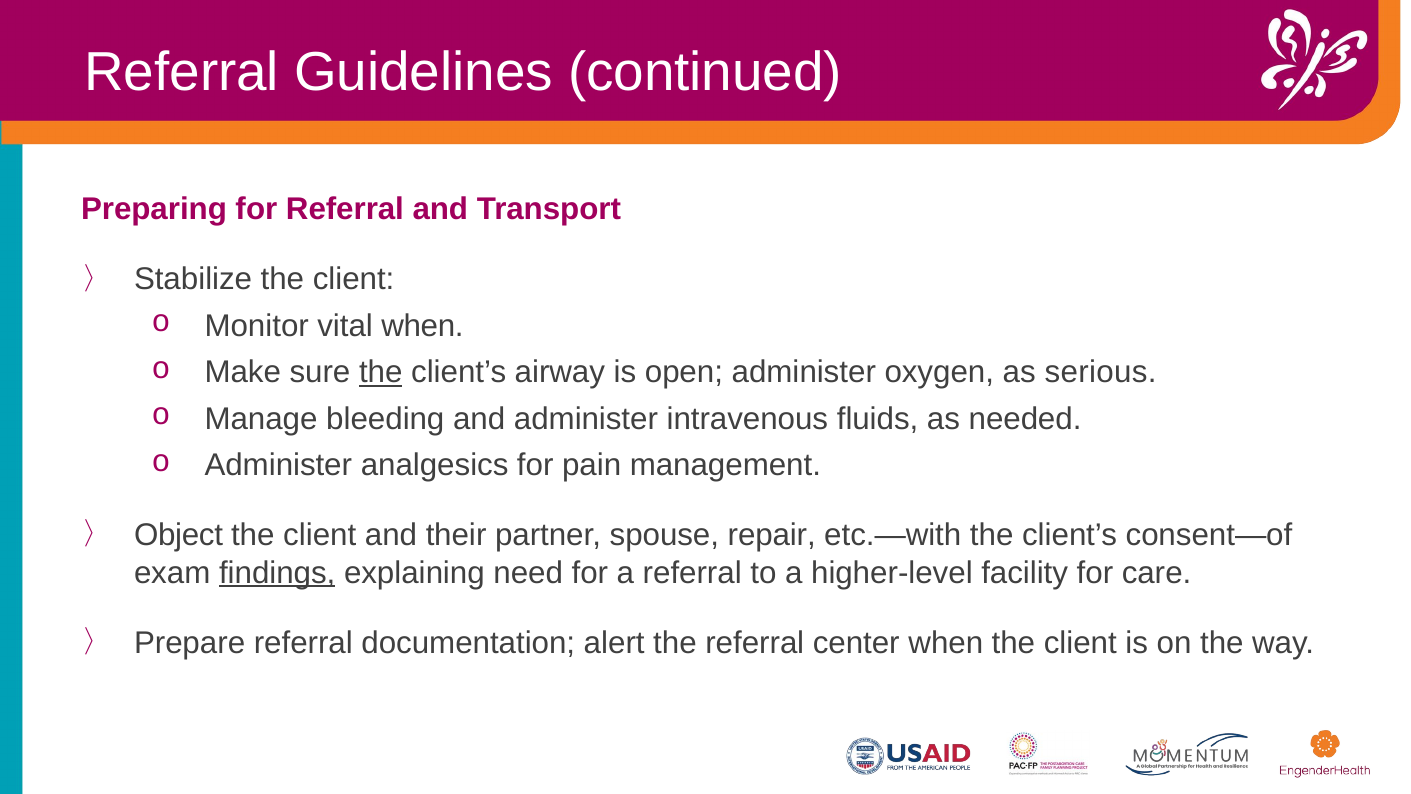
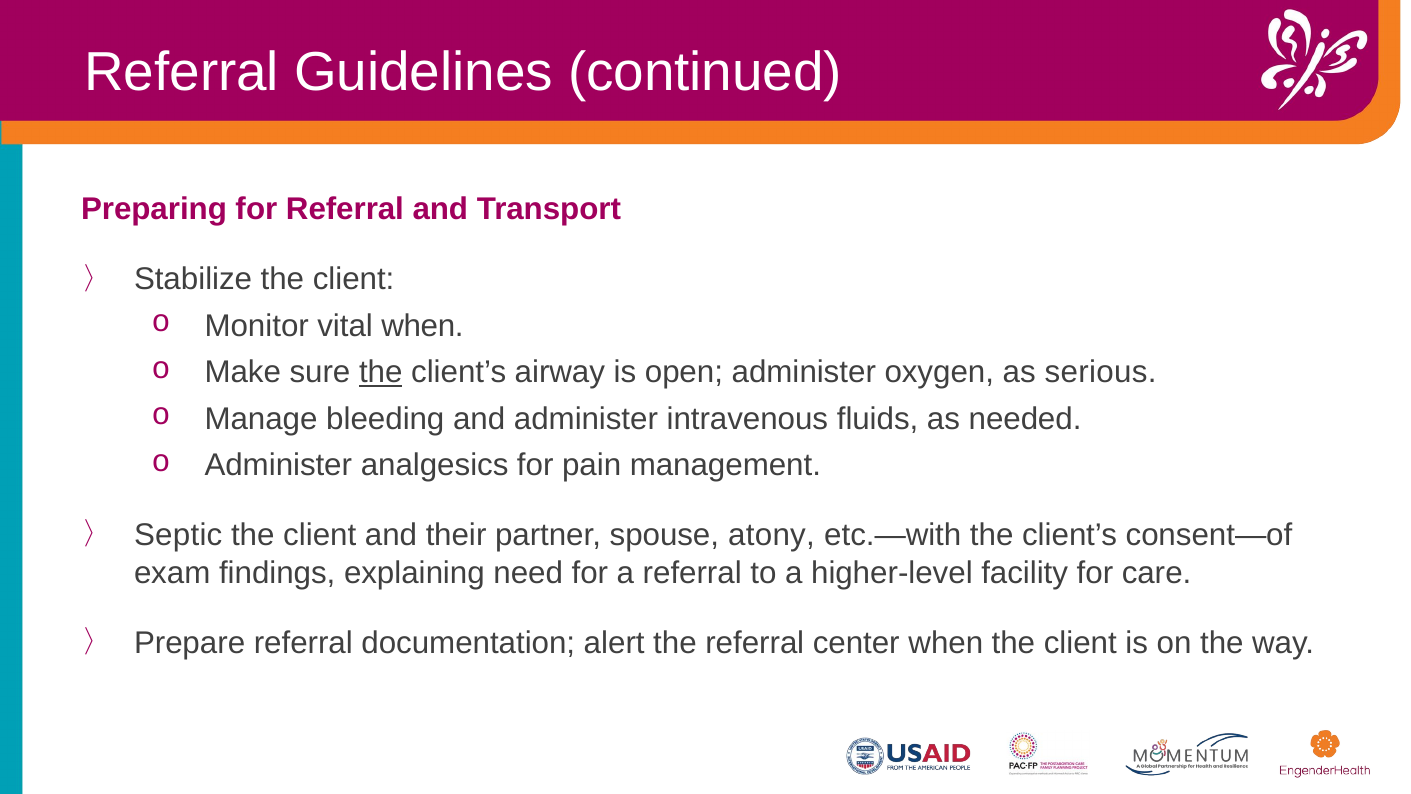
Object: Object -> Septic
repair: repair -> atony
findings underline: present -> none
